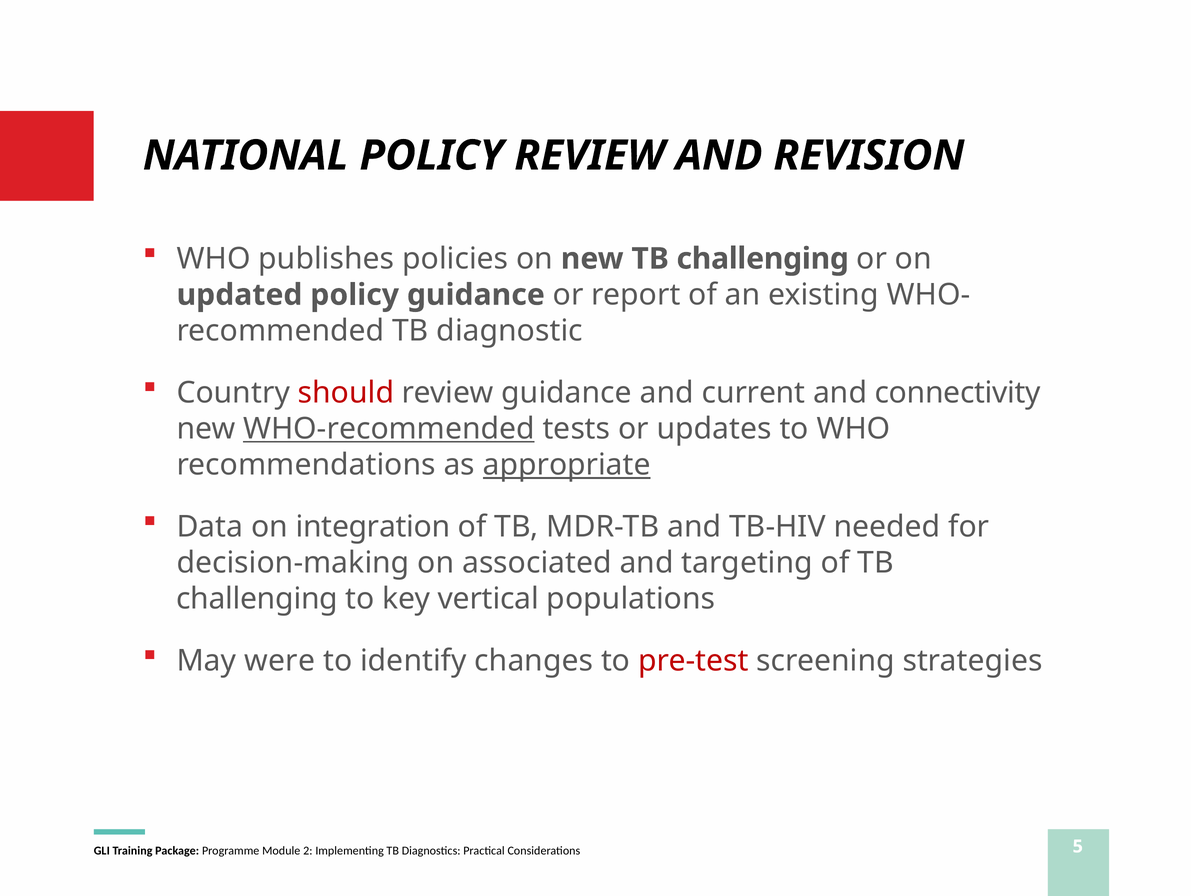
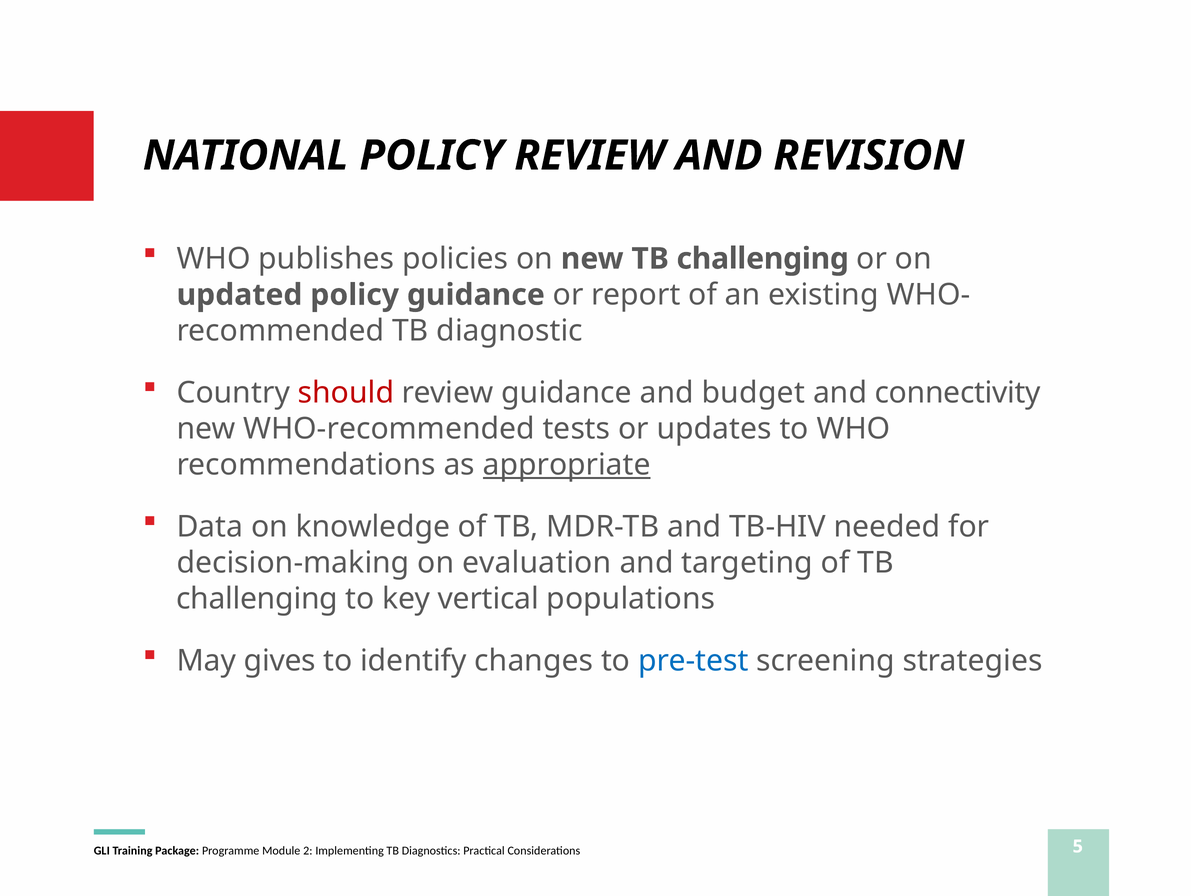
current: current -> budget
WHO-recommended underline: present -> none
integration: integration -> knowledge
associated: associated -> evaluation
were: were -> gives
pre-test colour: red -> blue
